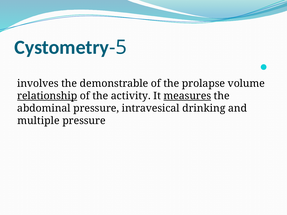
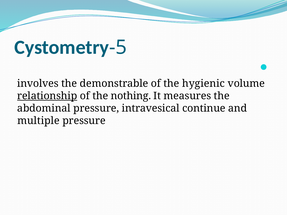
prolapse: prolapse -> hygienic
activity: activity -> nothing
measures underline: present -> none
drinking: drinking -> continue
